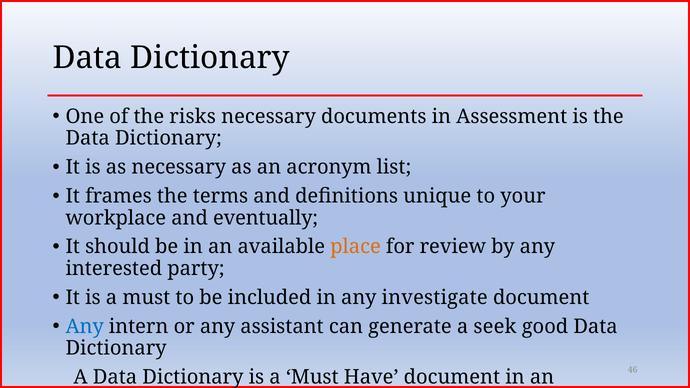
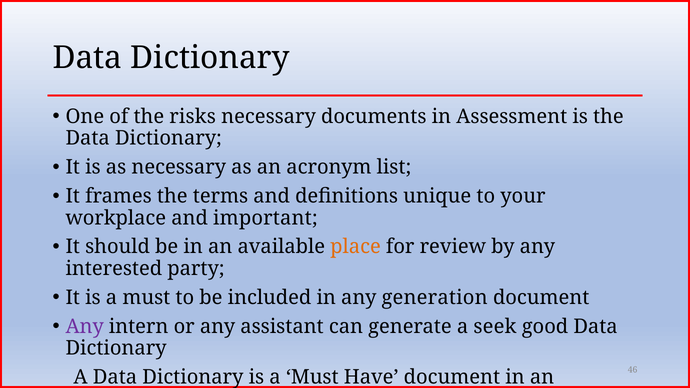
eventually: eventually -> important
investigate: investigate -> generation
Any at (85, 327) colour: blue -> purple
